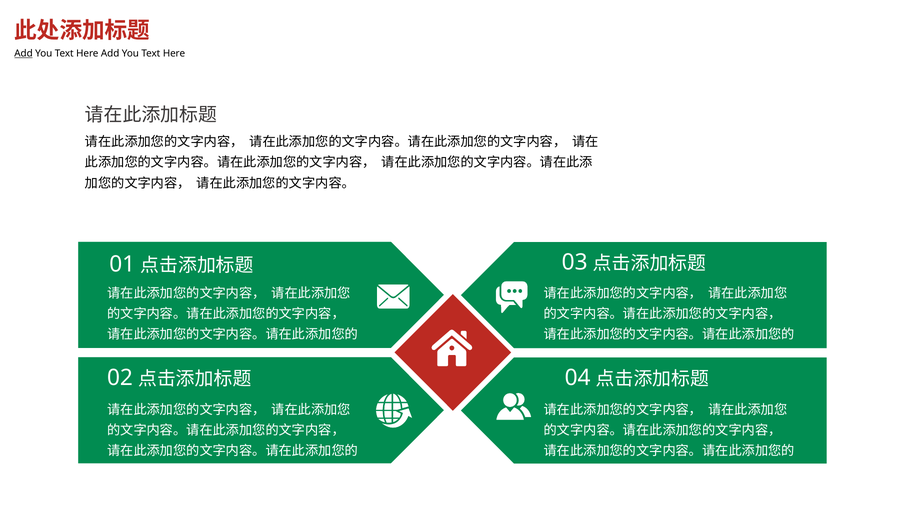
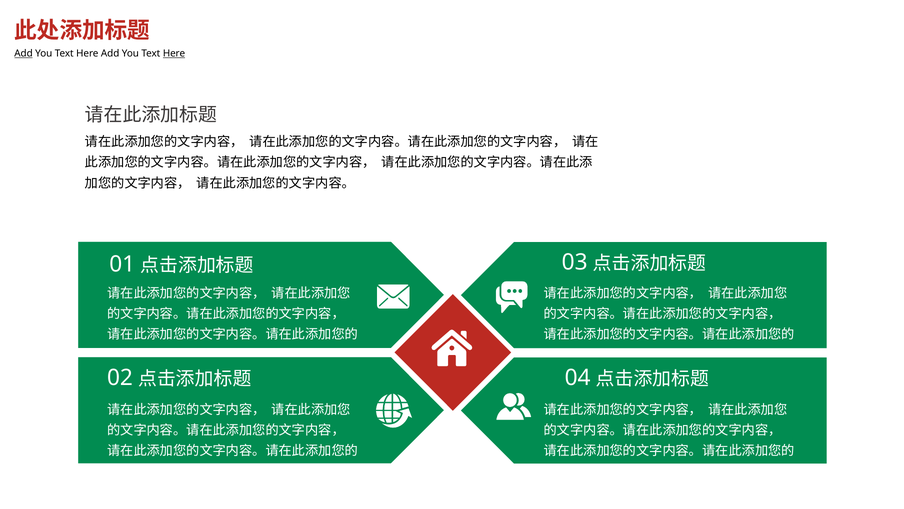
Here at (174, 54) underline: none -> present
